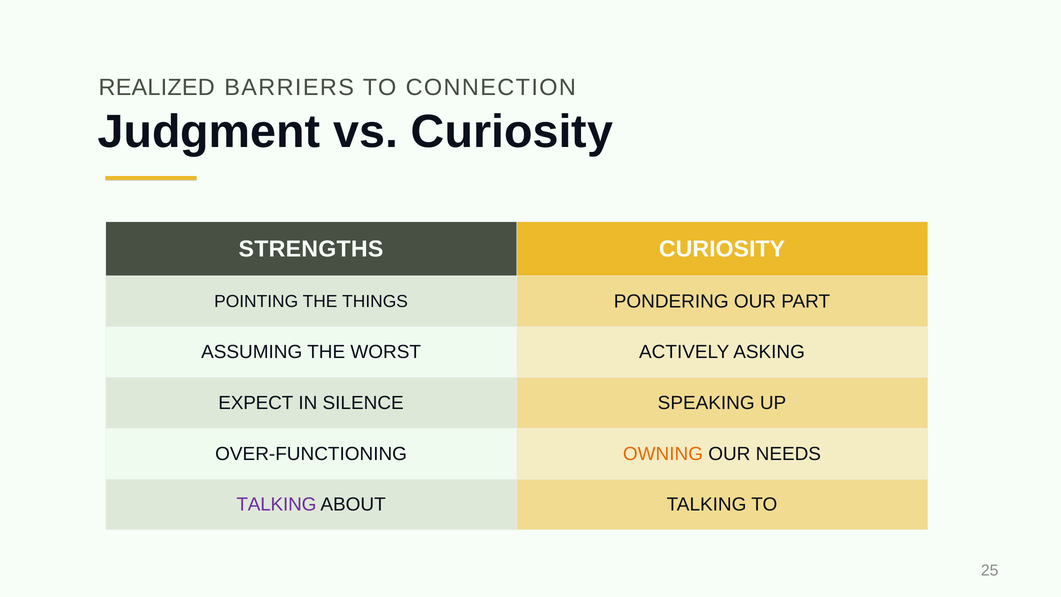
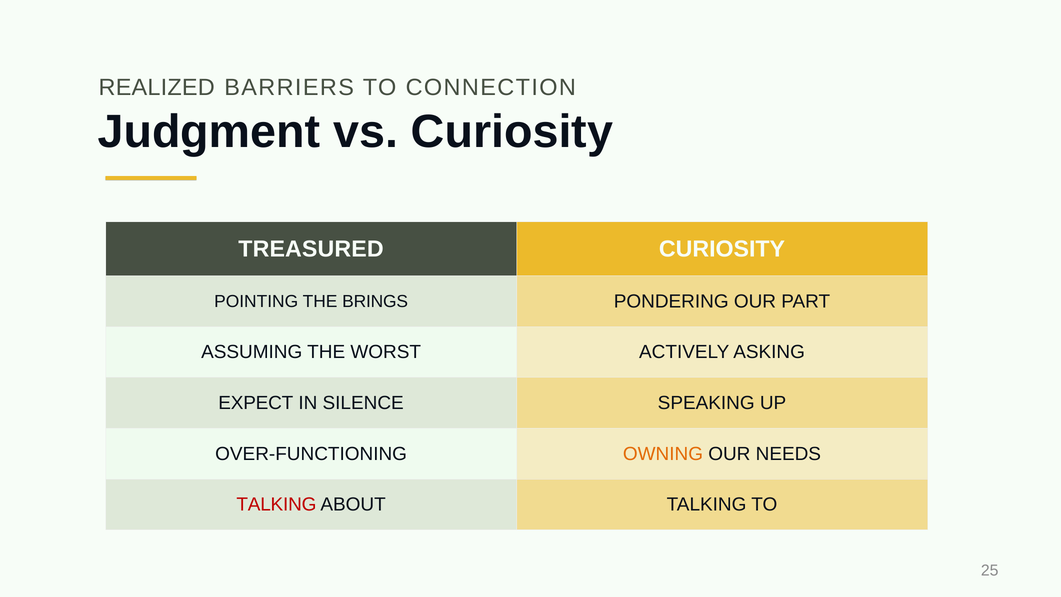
STRENGTHS: STRENGTHS -> TREASURED
THINGS: THINGS -> BRINGS
TALKING at (276, 504) colour: purple -> red
